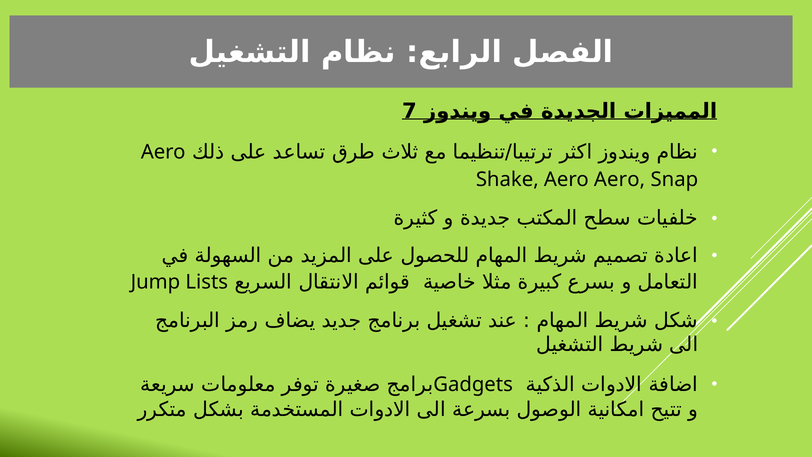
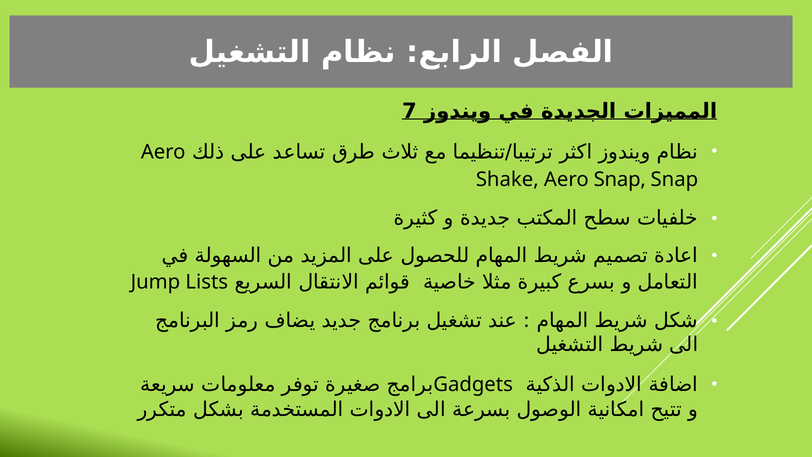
Aero Aero: Aero -> Snap
